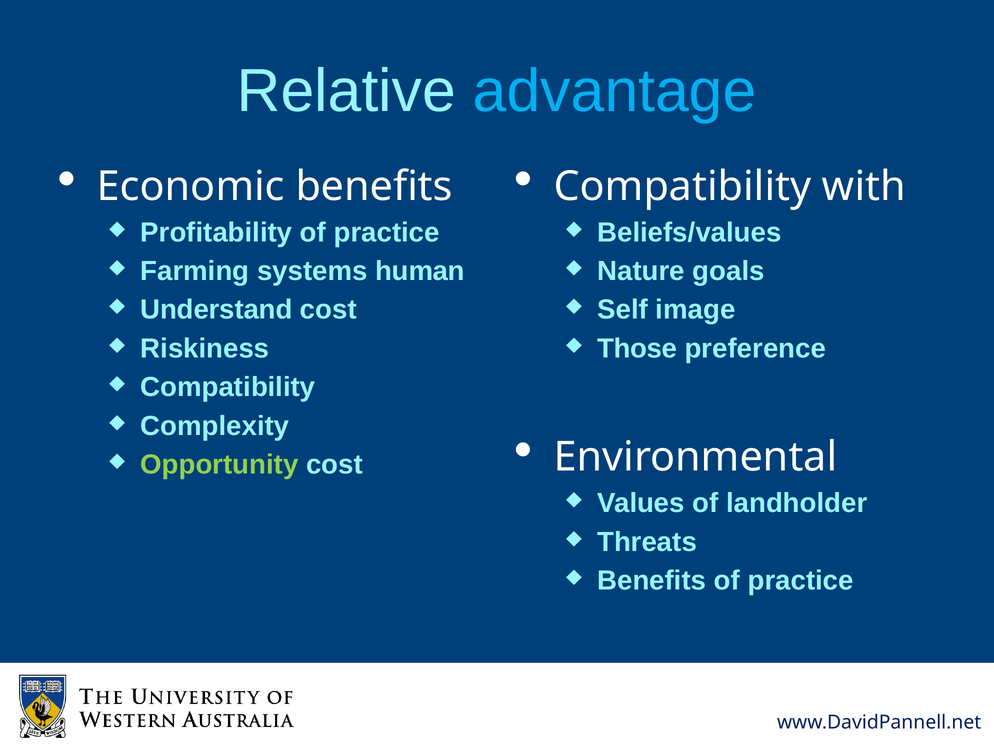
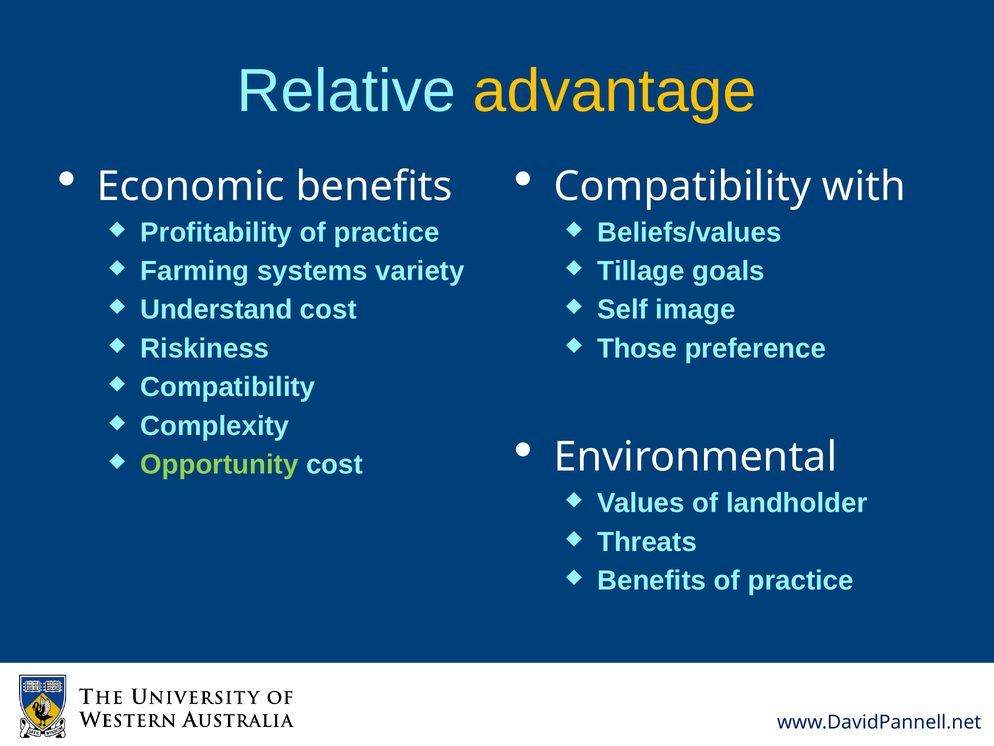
advantage colour: light blue -> yellow
human: human -> variety
Nature: Nature -> Tillage
